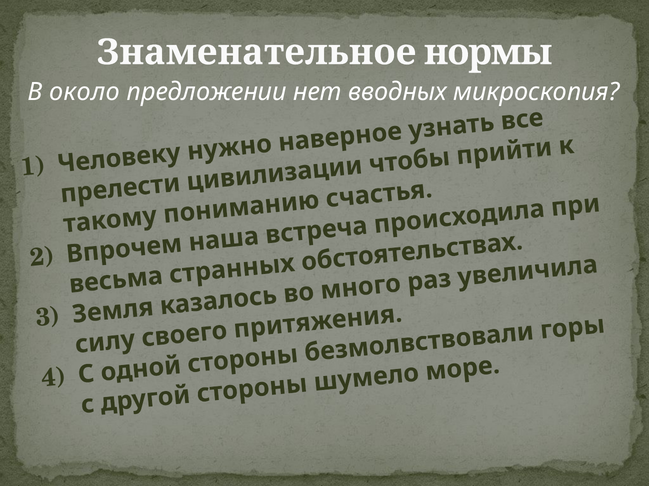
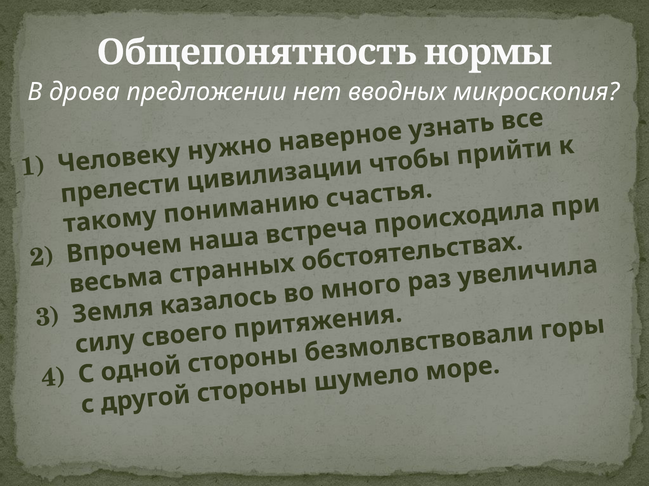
Знаменательное: Знаменательное -> Общепонятность
около: около -> дрова
